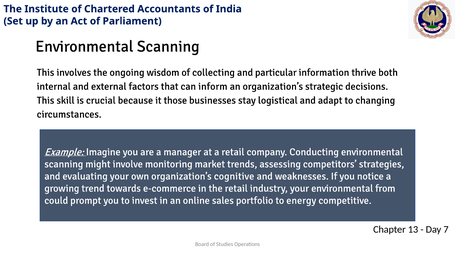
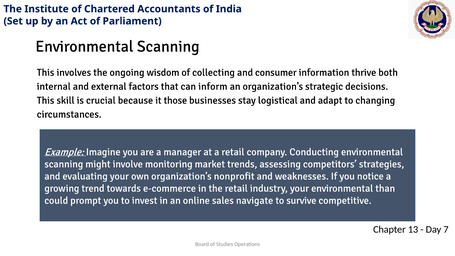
particular: particular -> consumer
cognitive: cognitive -> nonprofit
from: from -> than
portfolio: portfolio -> navigate
energy: energy -> survive
